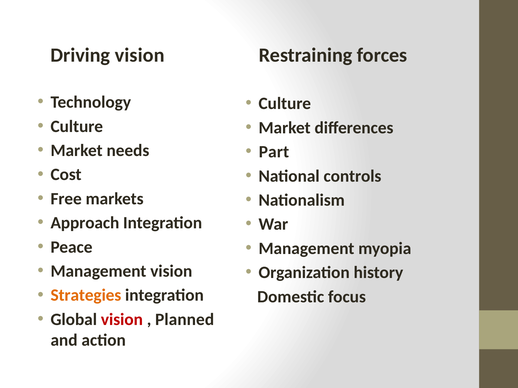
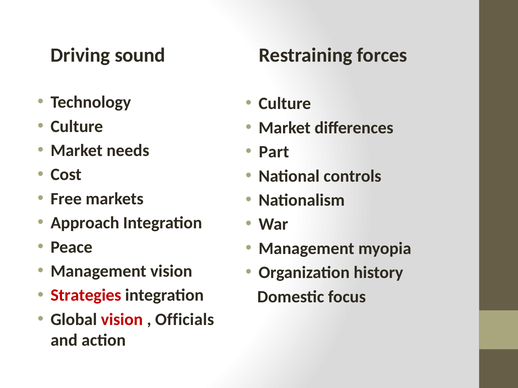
Driving vision: vision -> sound
Strategies colour: orange -> red
Planned: Planned -> Officials
